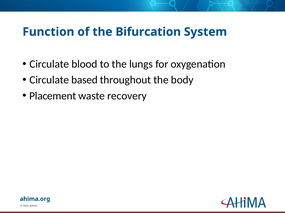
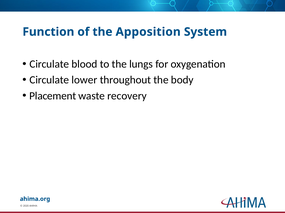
Bifurcation: Bifurcation -> Apposition
based: based -> lower
